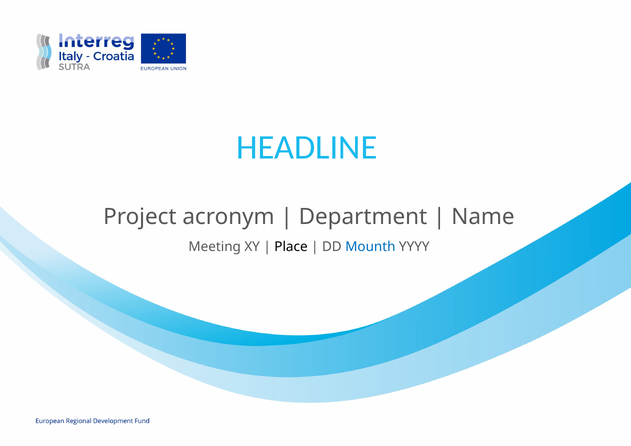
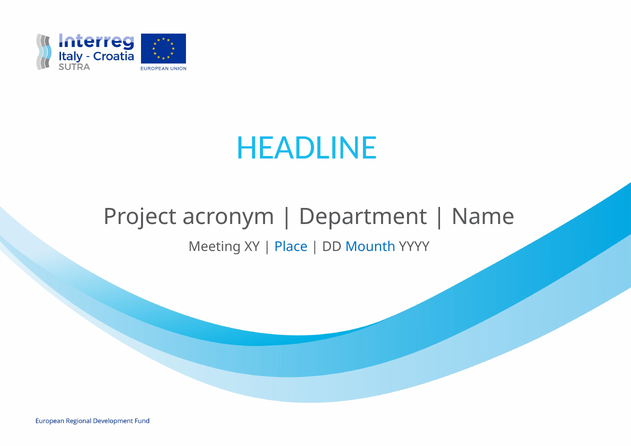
Place colour: black -> blue
